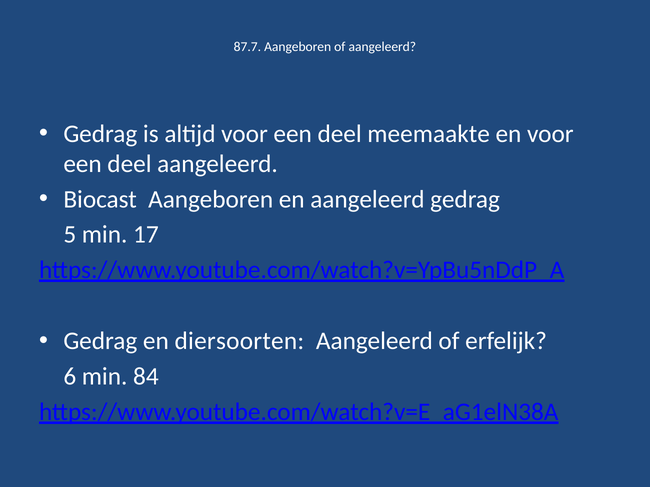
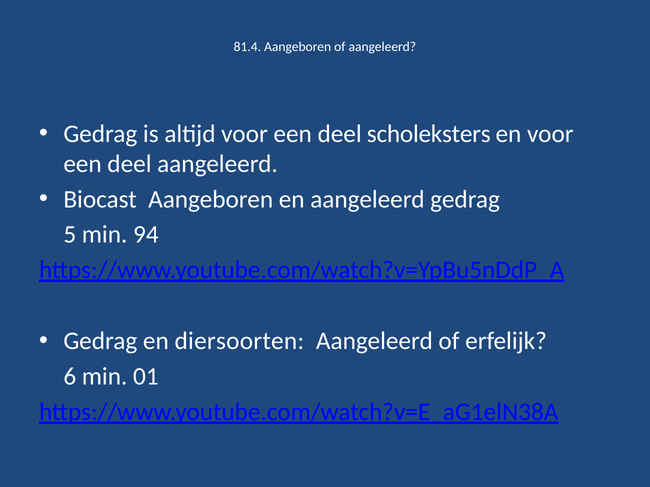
87.7: 87.7 -> 81.4
meemaakte: meemaakte -> scholeksters
17: 17 -> 94
84: 84 -> 01
